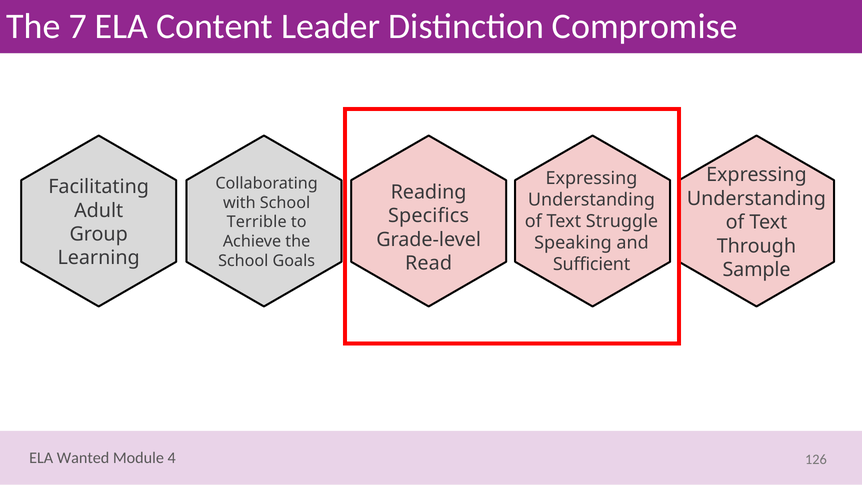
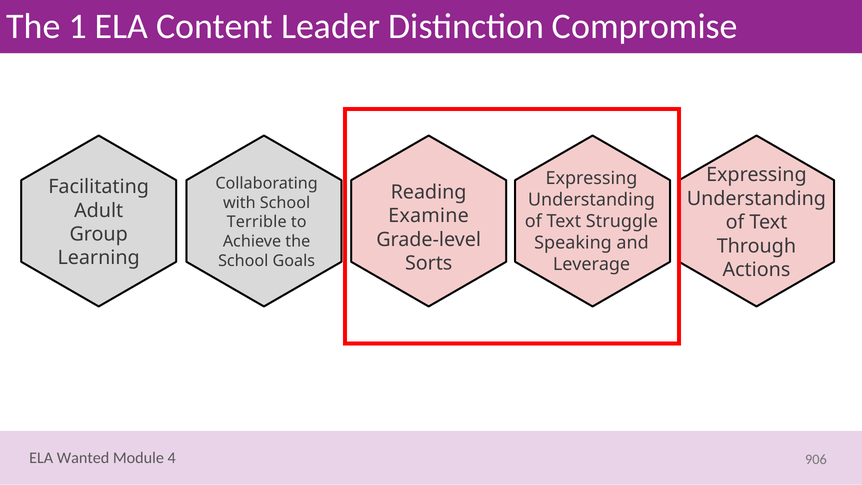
7: 7 -> 1
Specifics: Specifics -> Examine
Read: Read -> Sorts
Sufficient: Sufficient -> Leverage
Sample: Sample -> Actions
126: 126 -> 906
